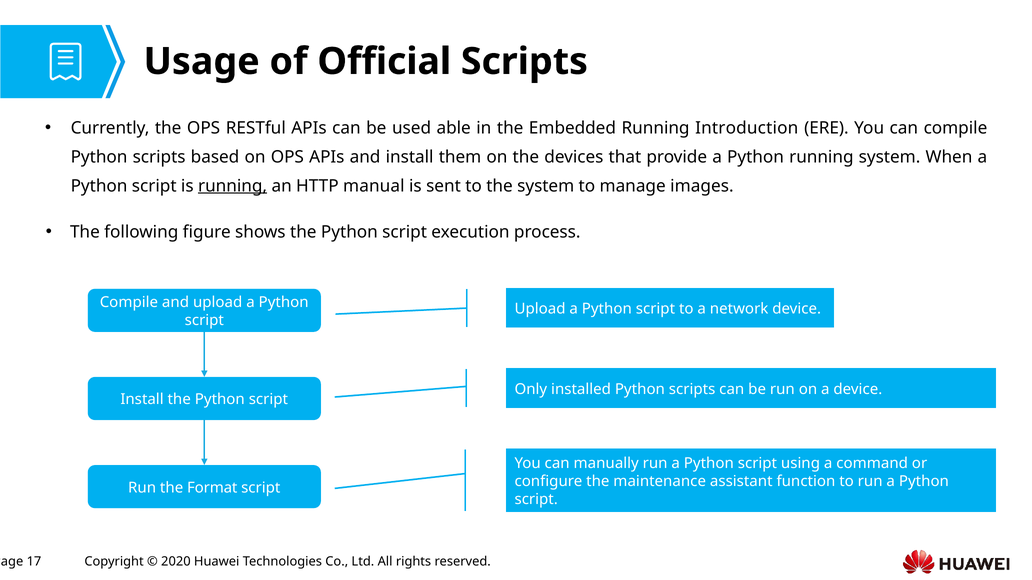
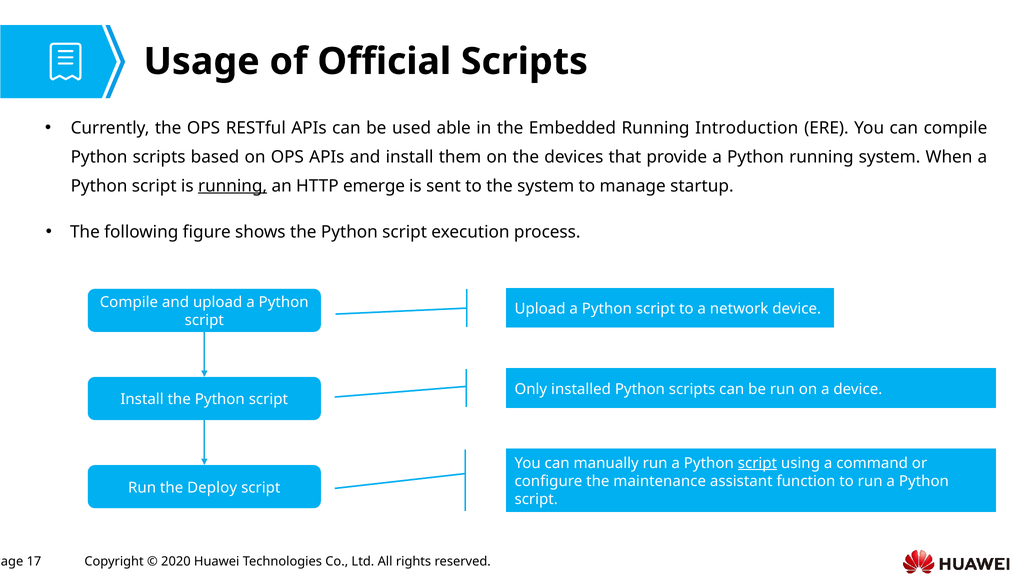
manual: manual -> emerge
images: images -> startup
script at (757, 464) underline: none -> present
Format: Format -> Deploy
